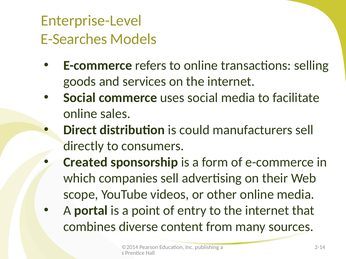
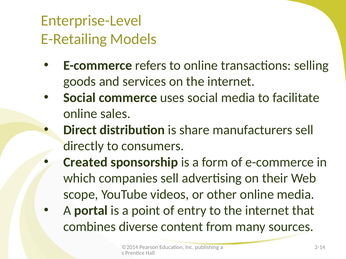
E-Searches: E-Searches -> E-Retailing
could: could -> share
